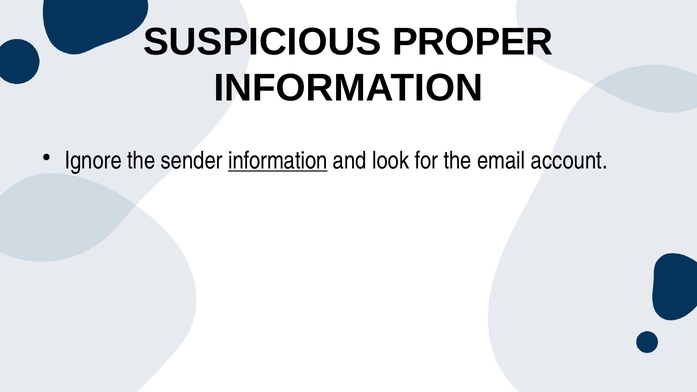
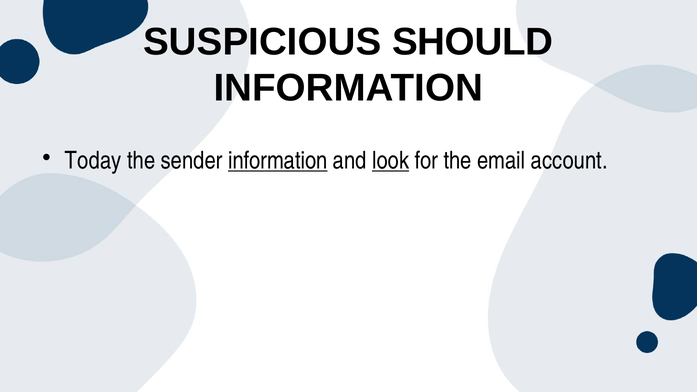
PROPER: PROPER -> SHOULD
Ignore: Ignore -> Today
look underline: none -> present
